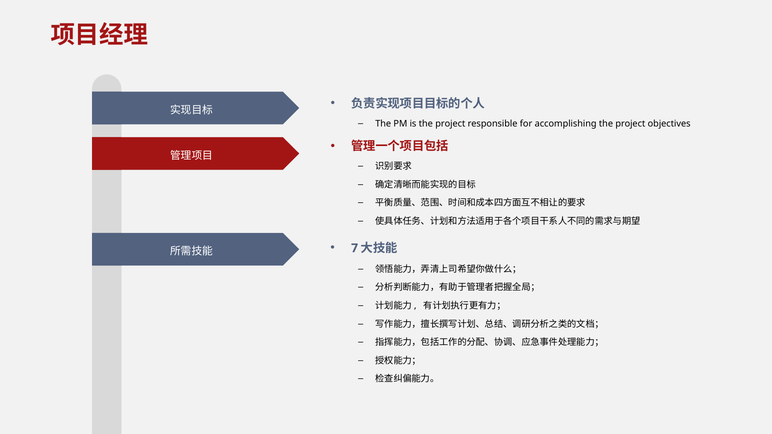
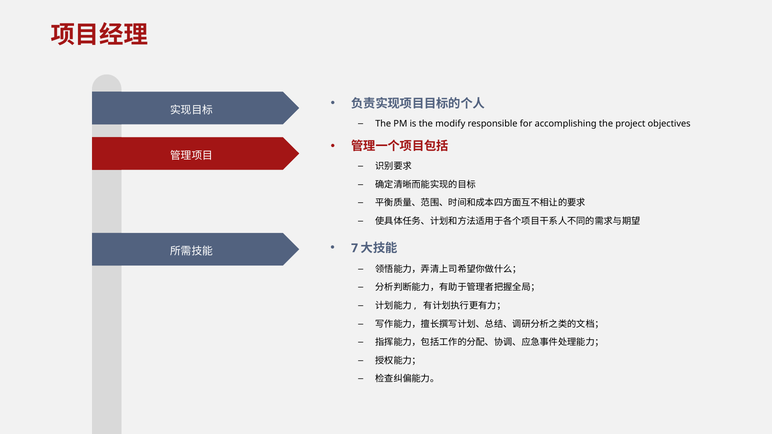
is the project: project -> modify
